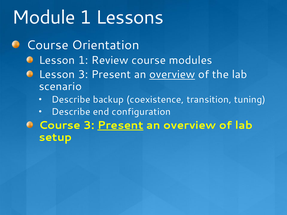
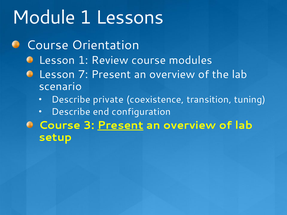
Lesson 3: 3 -> 7
overview at (172, 75) underline: present -> none
backup: backup -> private
